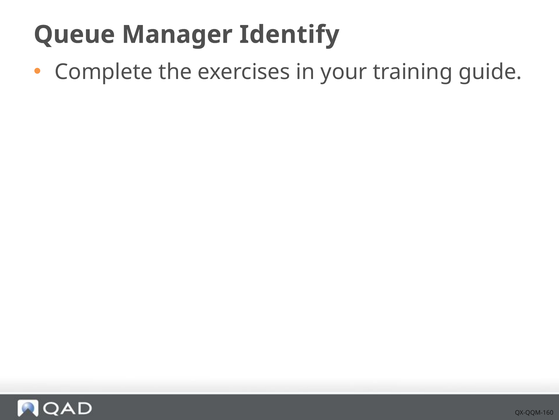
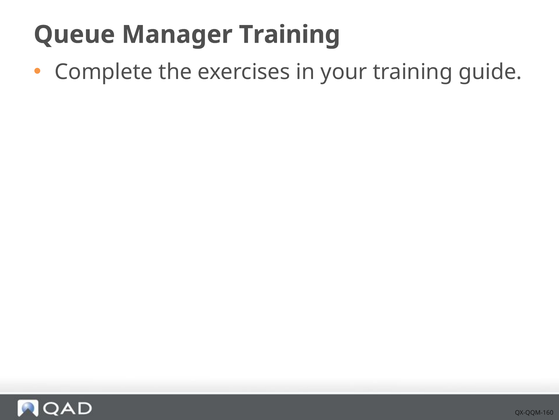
Manager Identify: Identify -> Training
